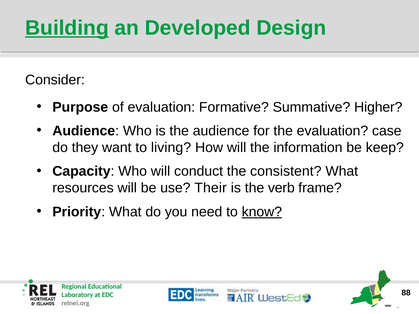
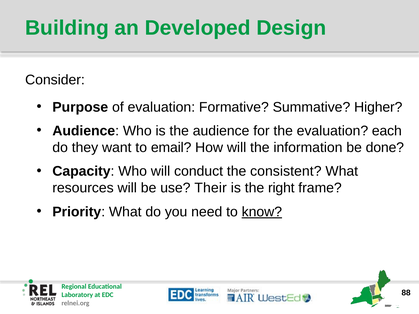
Building underline: present -> none
case: case -> each
living: living -> email
keep: keep -> done
verb: verb -> right
